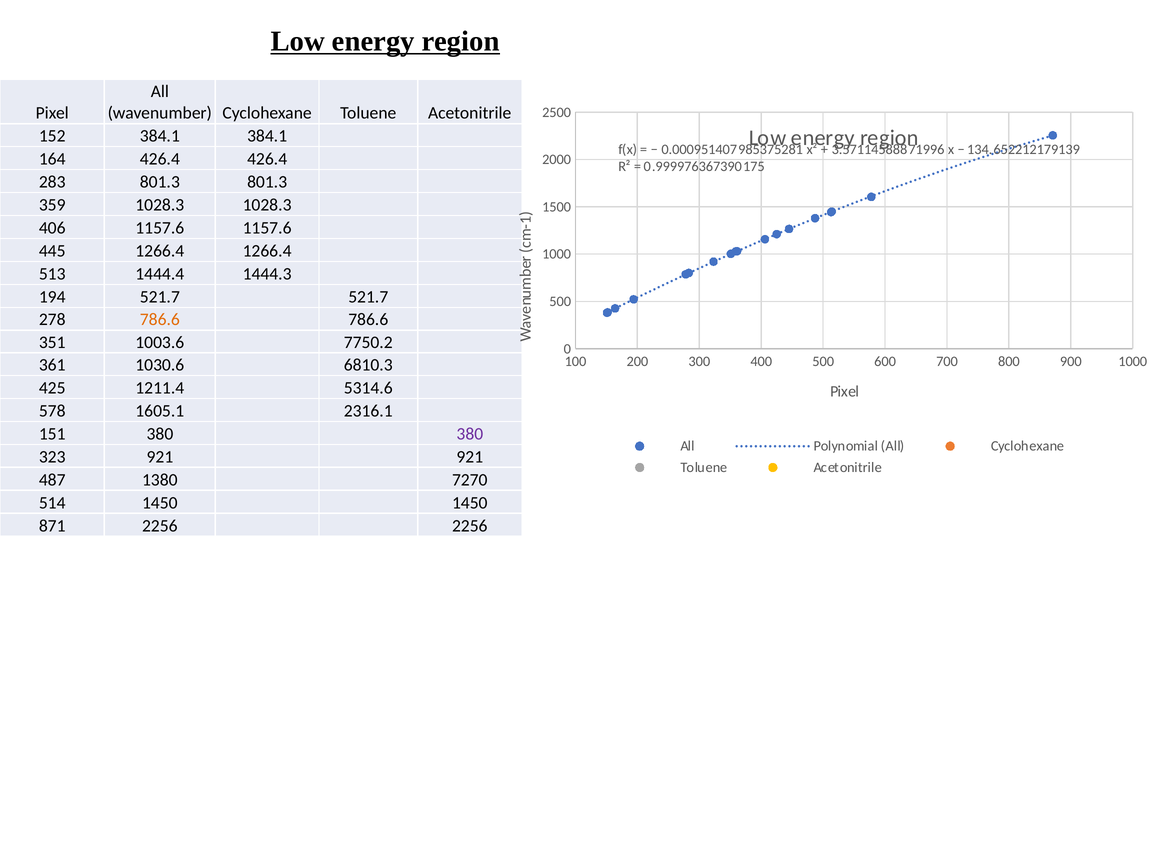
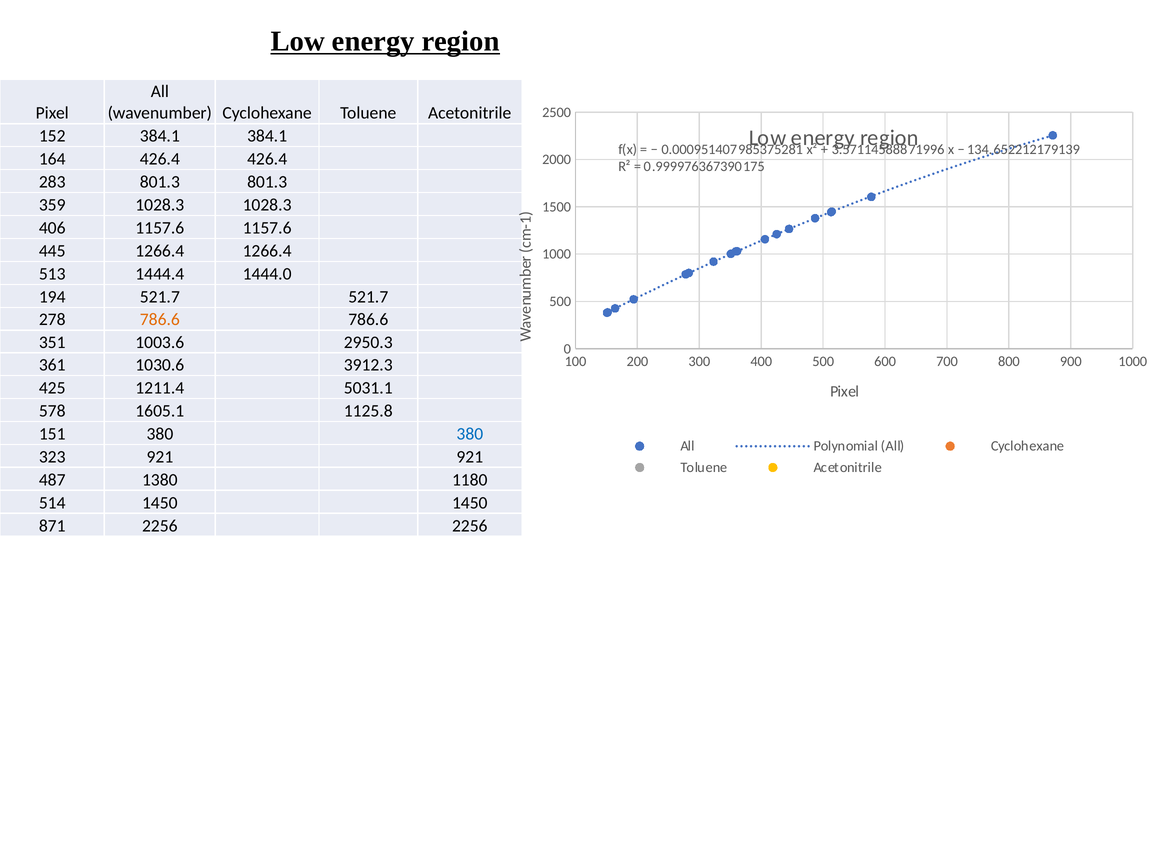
1444.3: 1444.3 -> 1444.0
7750.2: 7750.2 -> 2950.3
6810.3: 6810.3 -> 3912.3
5314.6: 5314.6 -> 5031.1
2316.1: 2316.1 -> 1125.8
380 at (470, 434) colour: purple -> blue
7270: 7270 -> 1180
